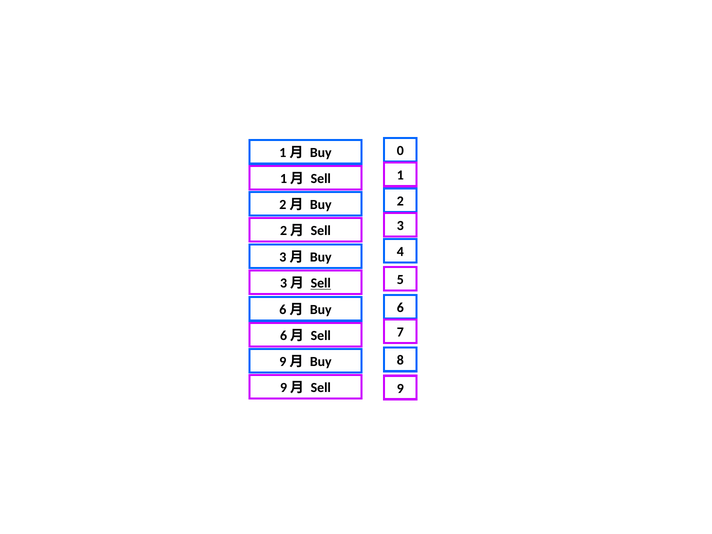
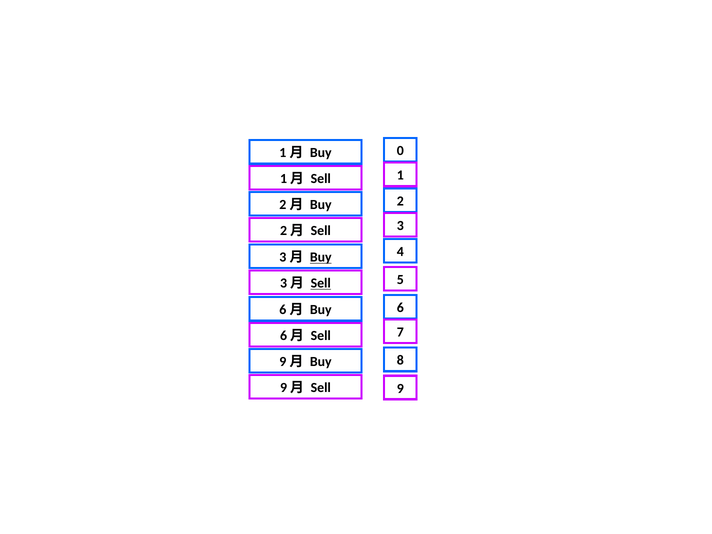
Buy at (321, 257) underline: none -> present
